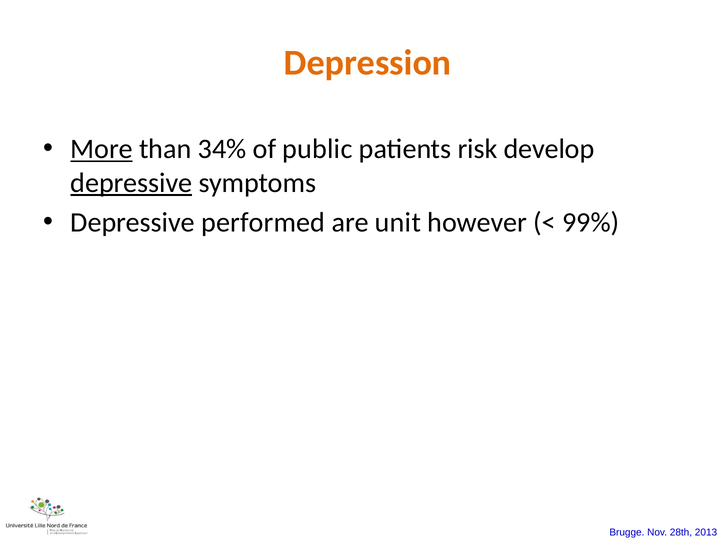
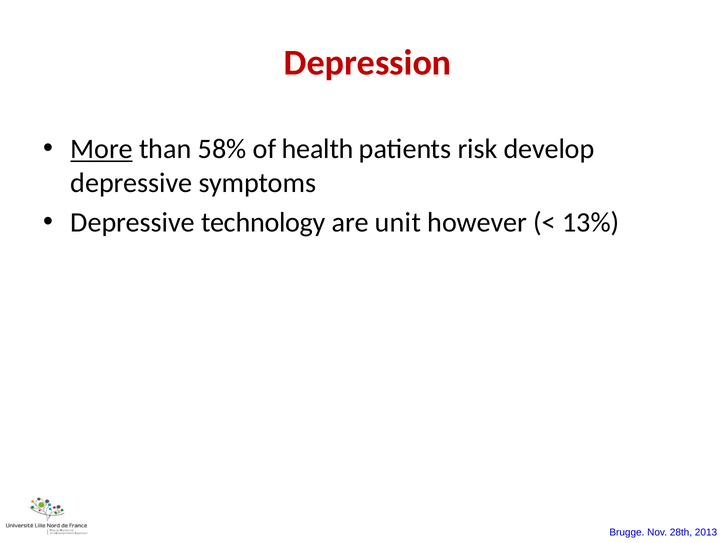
Depression colour: orange -> red
34%: 34% -> 58%
public: public -> health
depressive at (131, 183) underline: present -> none
performed: performed -> technology
99%: 99% -> 13%
